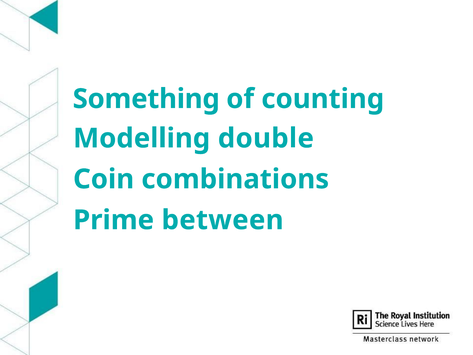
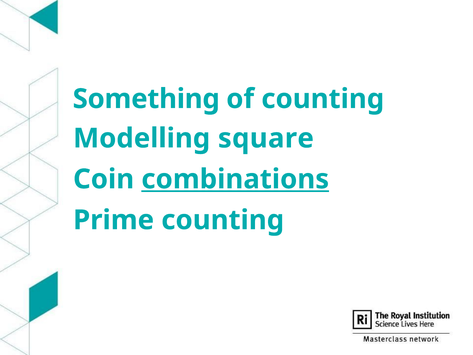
double: double -> square
combinations underline: none -> present
Prime between: between -> counting
